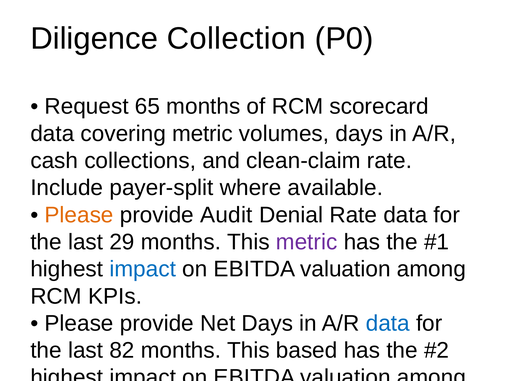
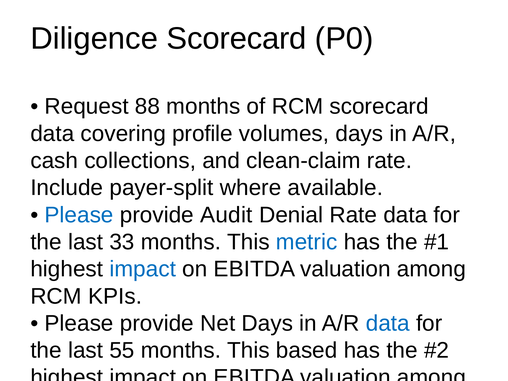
Diligence Collection: Collection -> Scorecard
65: 65 -> 88
covering metric: metric -> profile
Please at (79, 215) colour: orange -> blue
29: 29 -> 33
metric at (307, 242) colour: purple -> blue
82: 82 -> 55
